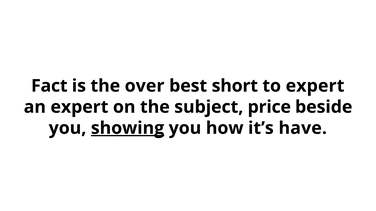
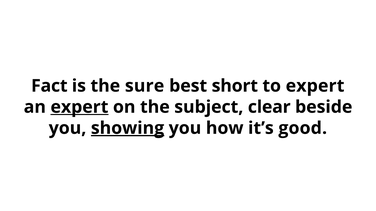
over: over -> sure
expert at (79, 107) underline: none -> present
price: price -> clear
have: have -> good
